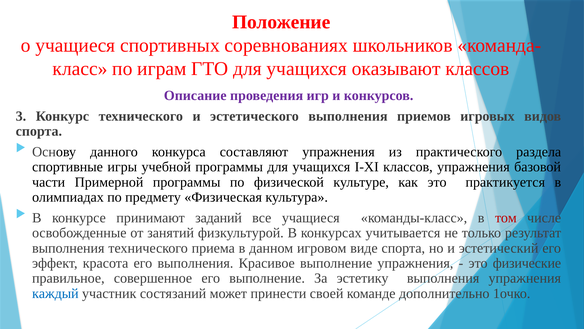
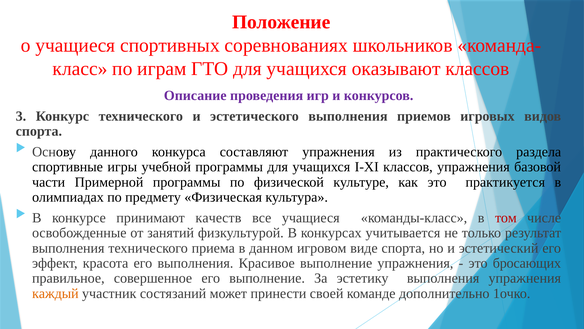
заданий: заданий -> качеств
физические: физические -> бросающих
каждый colour: blue -> orange
